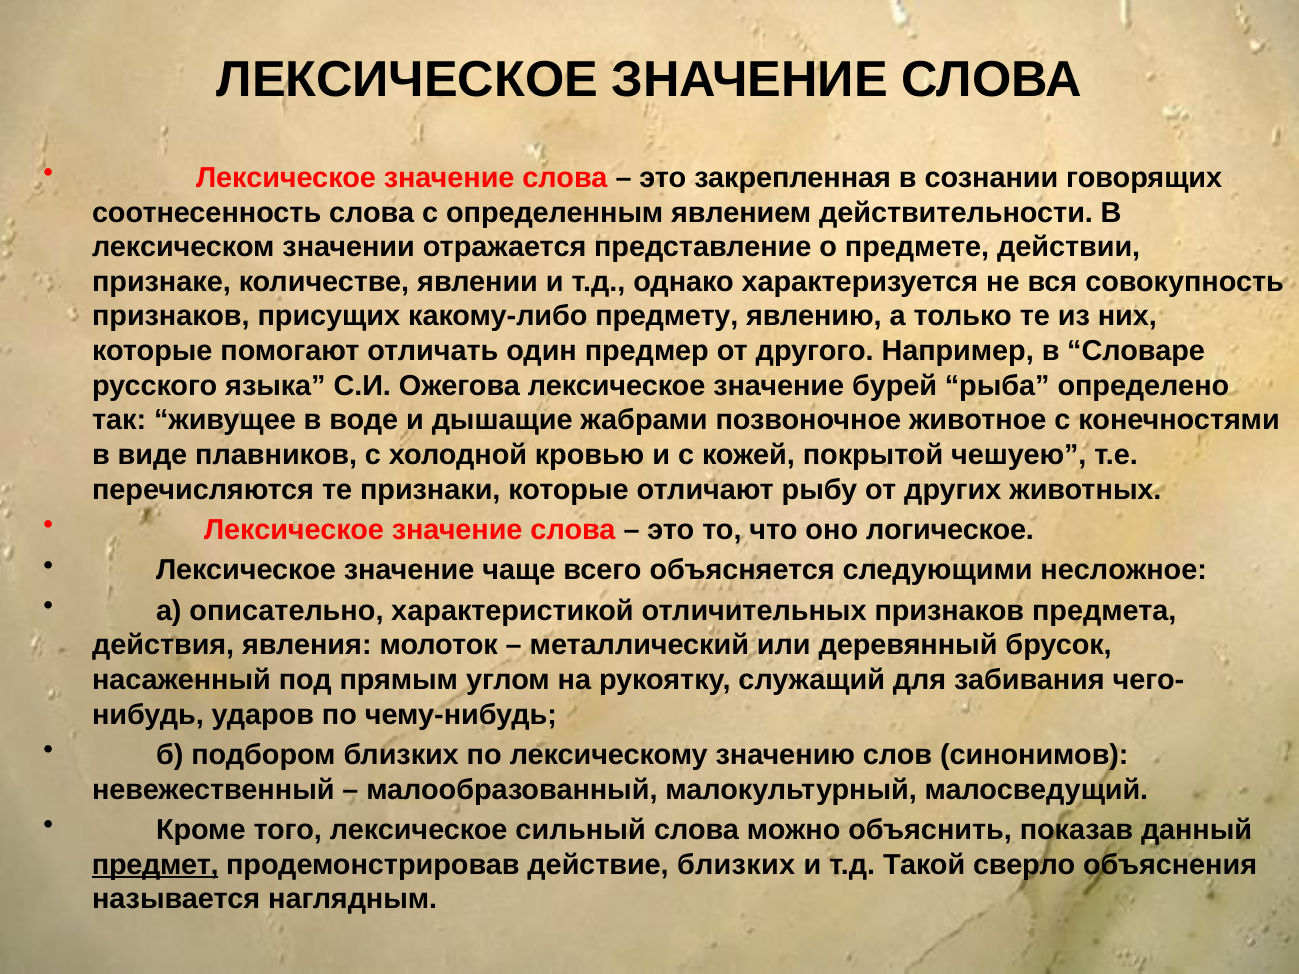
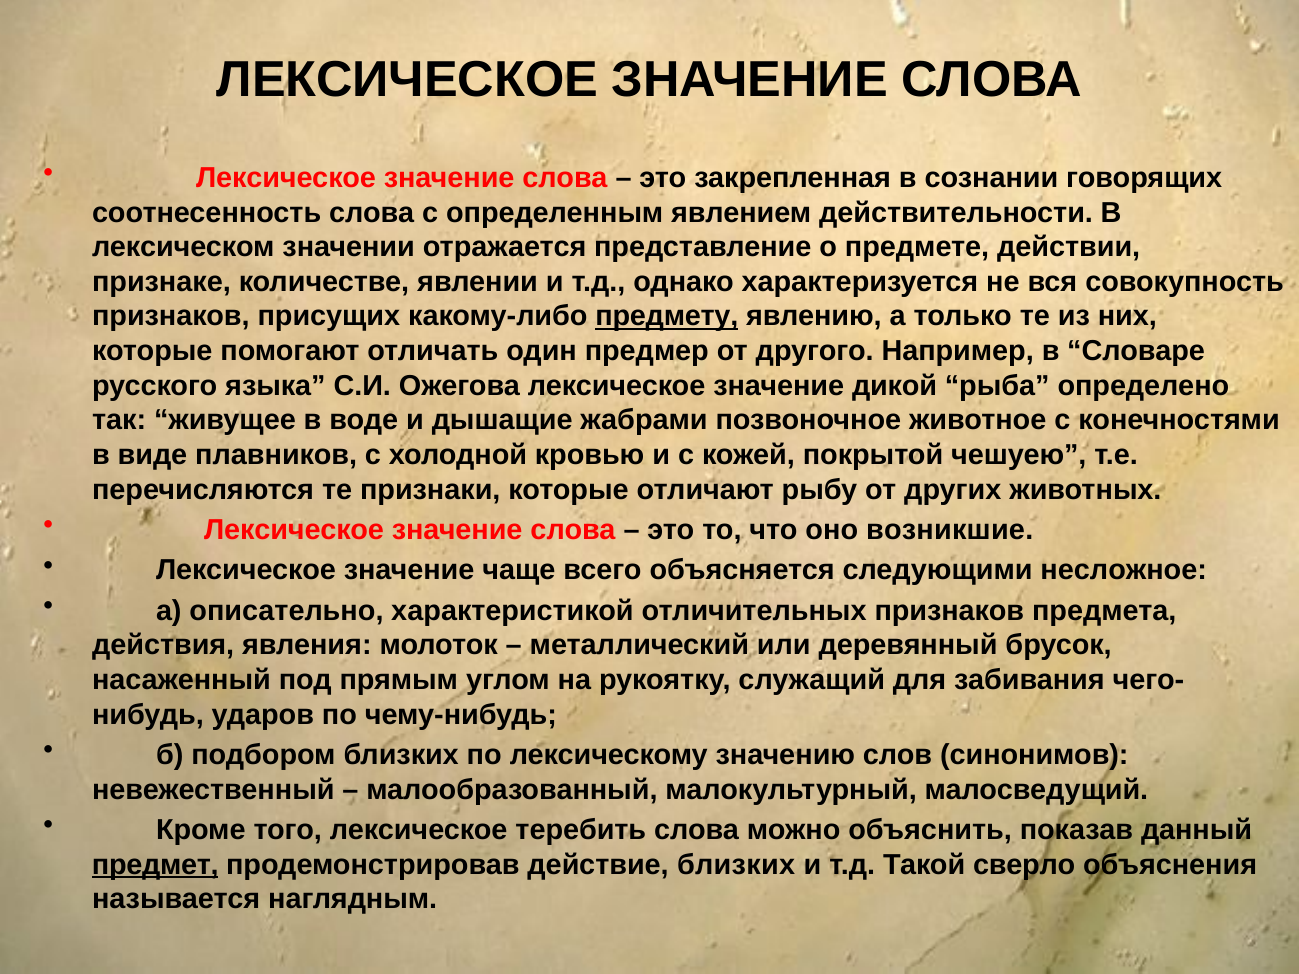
предмету underline: none -> present
бурей: бурей -> дикой
логическое: логическое -> возникшие
сильный: сильный -> теребить
